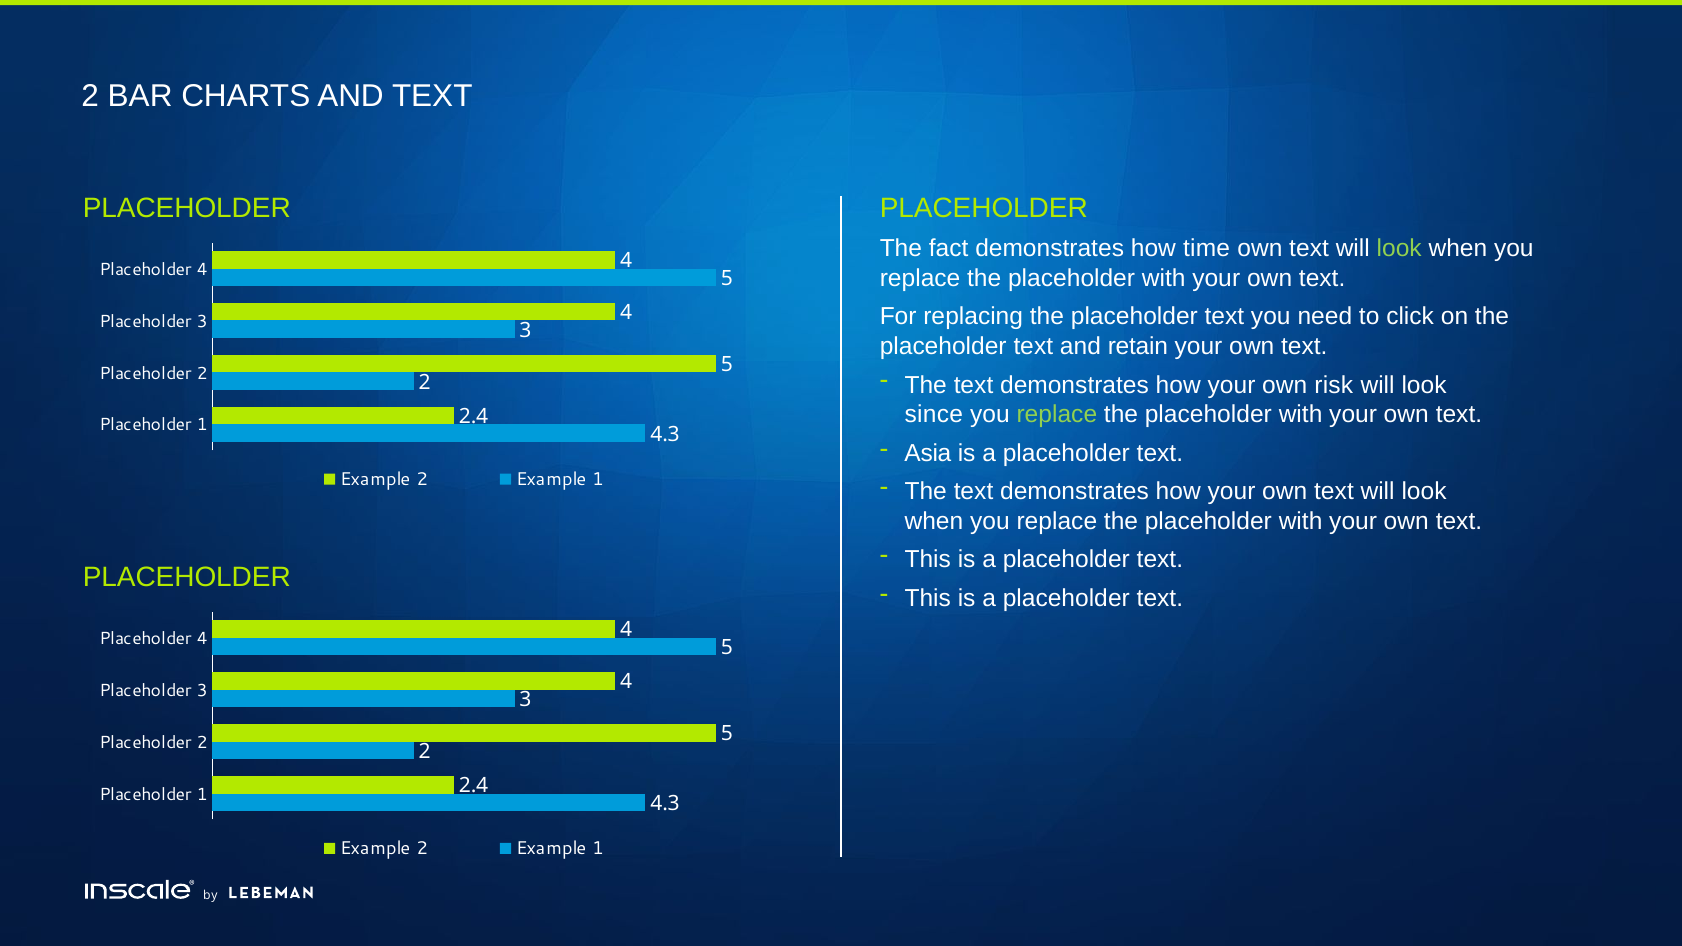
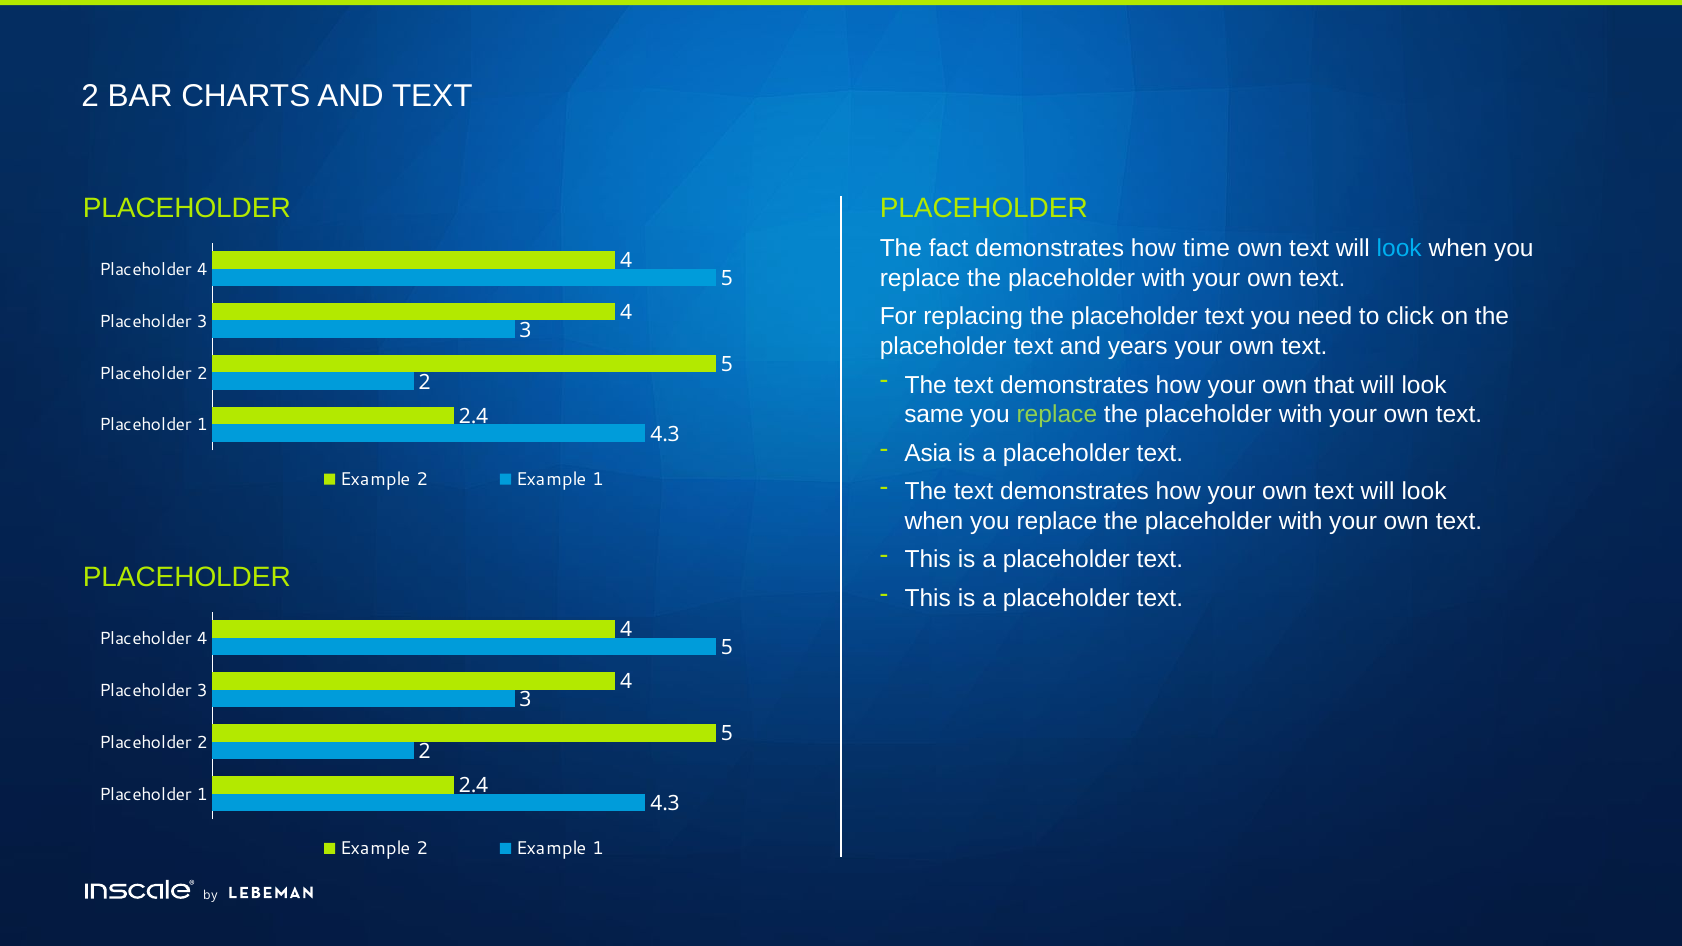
look at (1399, 249) colour: light green -> light blue
retain: retain -> years
risk: risk -> that
since: since -> same
